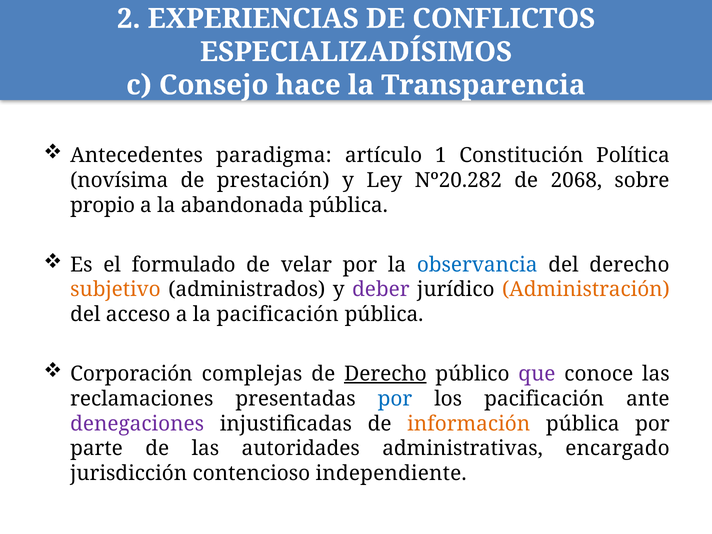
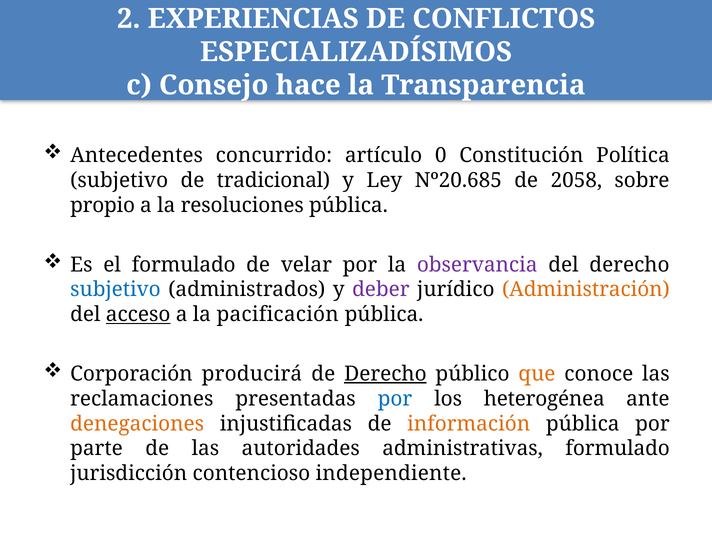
paradigma: paradigma -> concurrido
1: 1 -> 0
novísima at (119, 180): novísima -> subjetivo
prestación: prestación -> tradicional
Nº20.282: Nº20.282 -> Nº20.685
2068: 2068 -> 2058
abandonada: abandonada -> resoluciones
observancia colour: blue -> purple
subjetivo at (115, 290) colour: orange -> blue
acceso underline: none -> present
complejas: complejas -> producirá
que colour: purple -> orange
los pacificación: pacificación -> heterogénea
denegaciones colour: purple -> orange
administrativas encargado: encargado -> formulado
